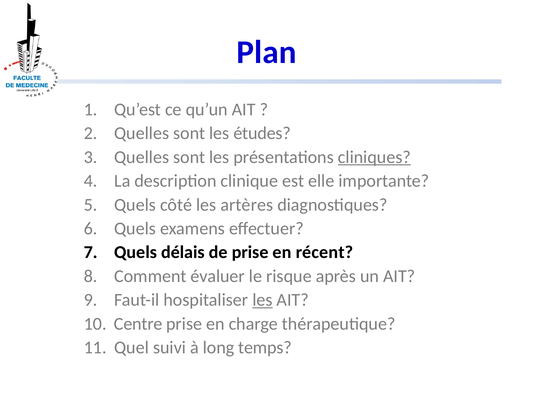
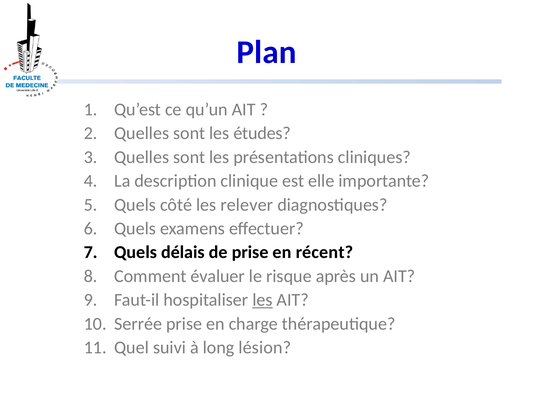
cliniques underline: present -> none
artères: artères -> relever
Centre: Centre -> Serrée
temps: temps -> lésion
